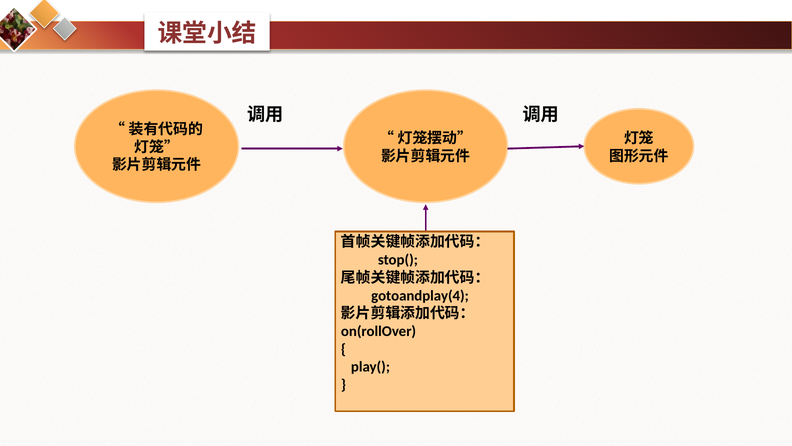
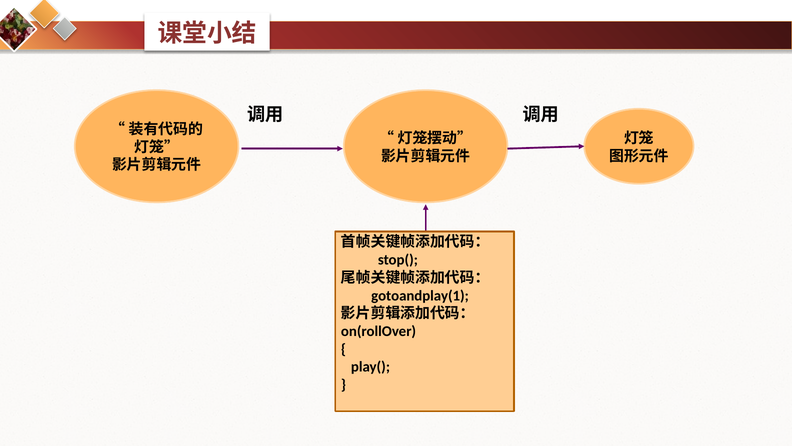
gotoandplay(4: gotoandplay(4 -> gotoandplay(1
